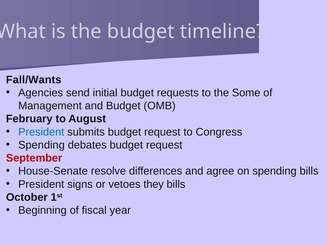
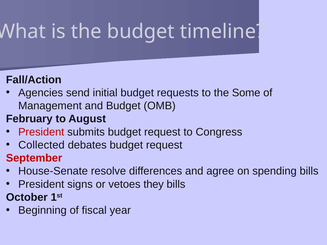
Fall/Wants: Fall/Wants -> Fall/Action
President at (41, 132) colour: blue -> red
Spending at (41, 145): Spending -> Collected
